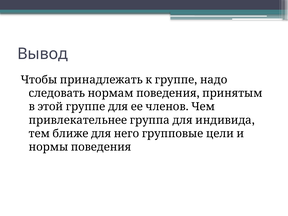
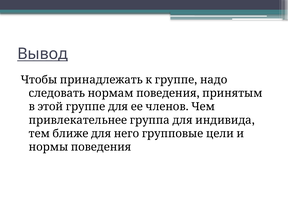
Вывод underline: none -> present
